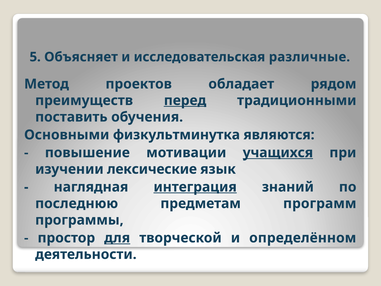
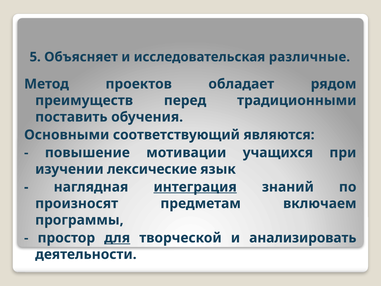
перед underline: present -> none
физкультминутка: физкультминутка -> соответствующий
учащихся underline: present -> none
последнюю: последнюю -> произносят
программ: программ -> включаем
определённом: определённом -> анализировать
